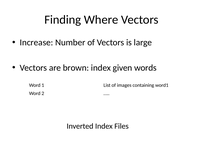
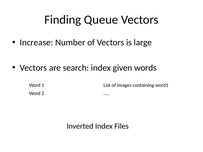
Where: Where -> Queue
brown: brown -> search
